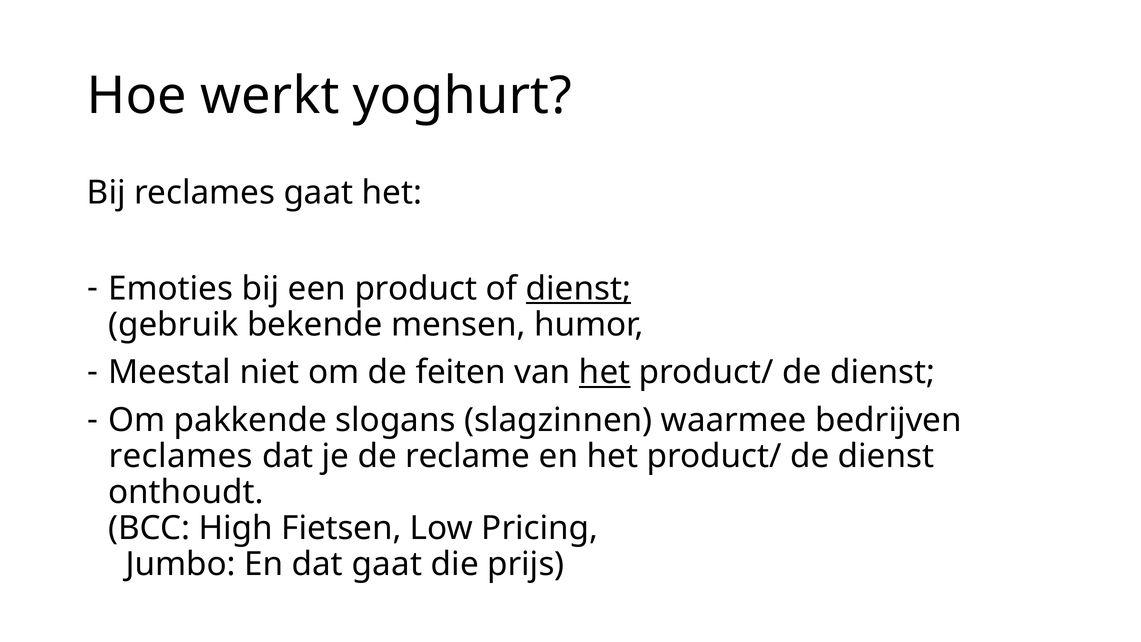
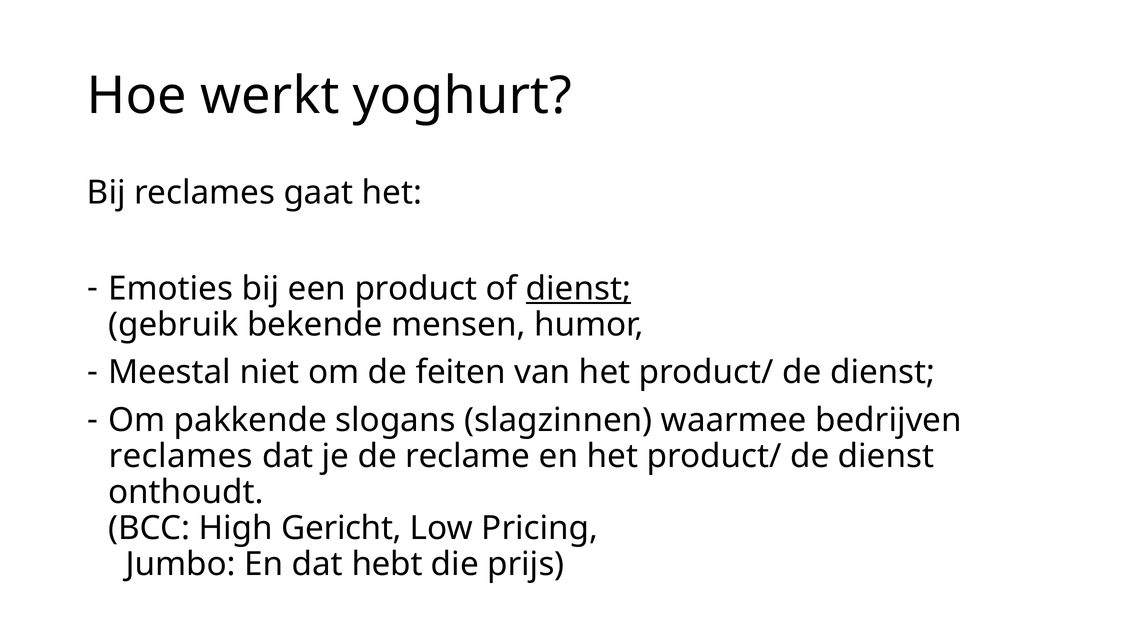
het at (605, 372) underline: present -> none
Fietsen: Fietsen -> Gericht
dat gaat: gaat -> hebt
